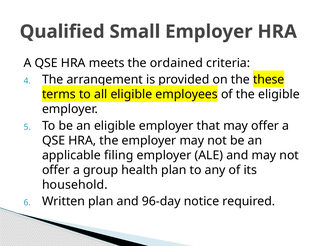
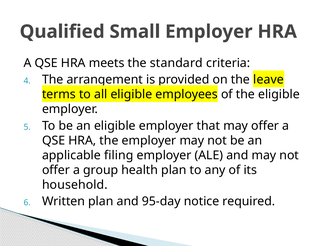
ordained: ordained -> standard
these: these -> leave
96-day: 96-day -> 95-day
